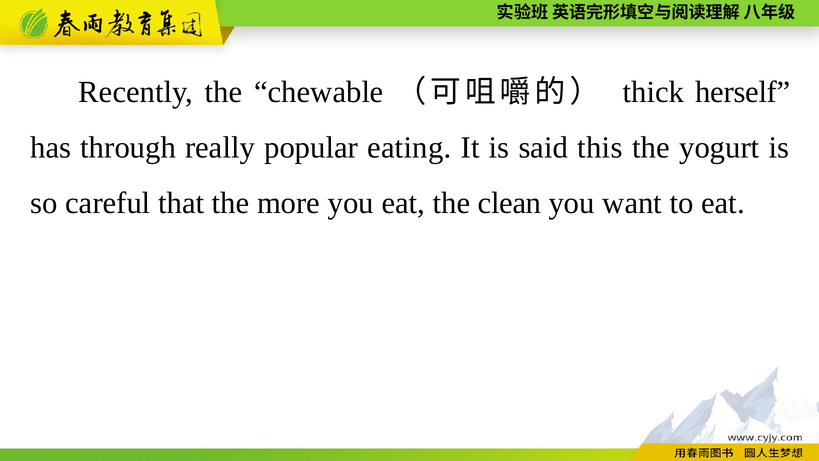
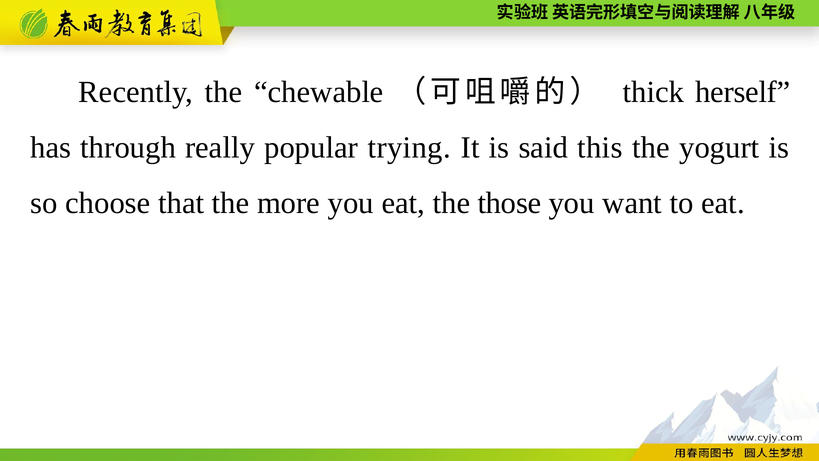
eating: eating -> trying
careful: careful -> choose
clean: clean -> those
